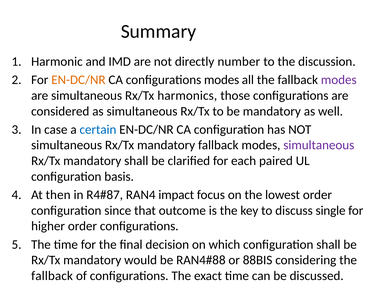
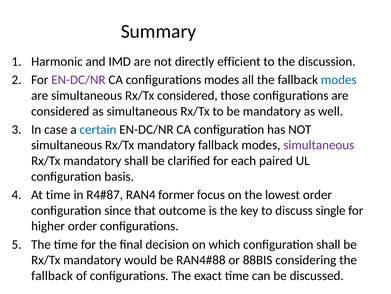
number: number -> efficient
EN-DC/NR at (78, 80) colour: orange -> purple
modes at (339, 80) colour: purple -> blue
Rx/Tx harmonics: harmonics -> considered
At then: then -> time
impact: impact -> former
